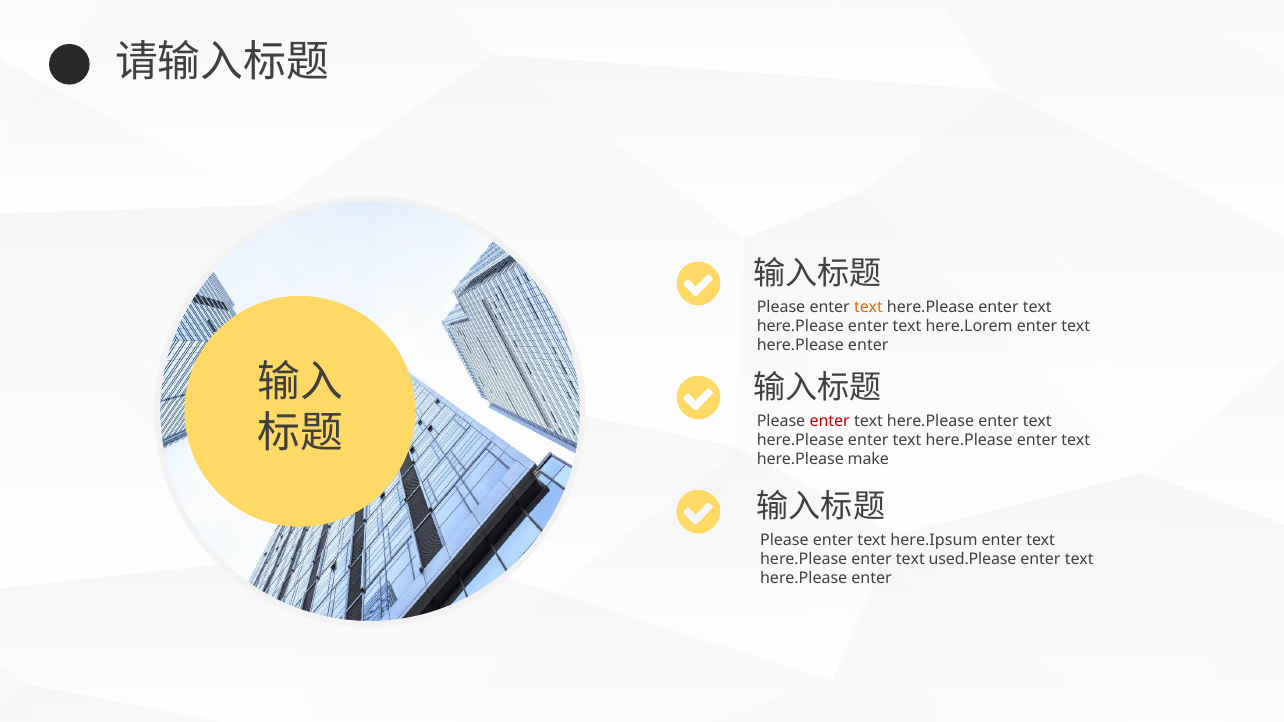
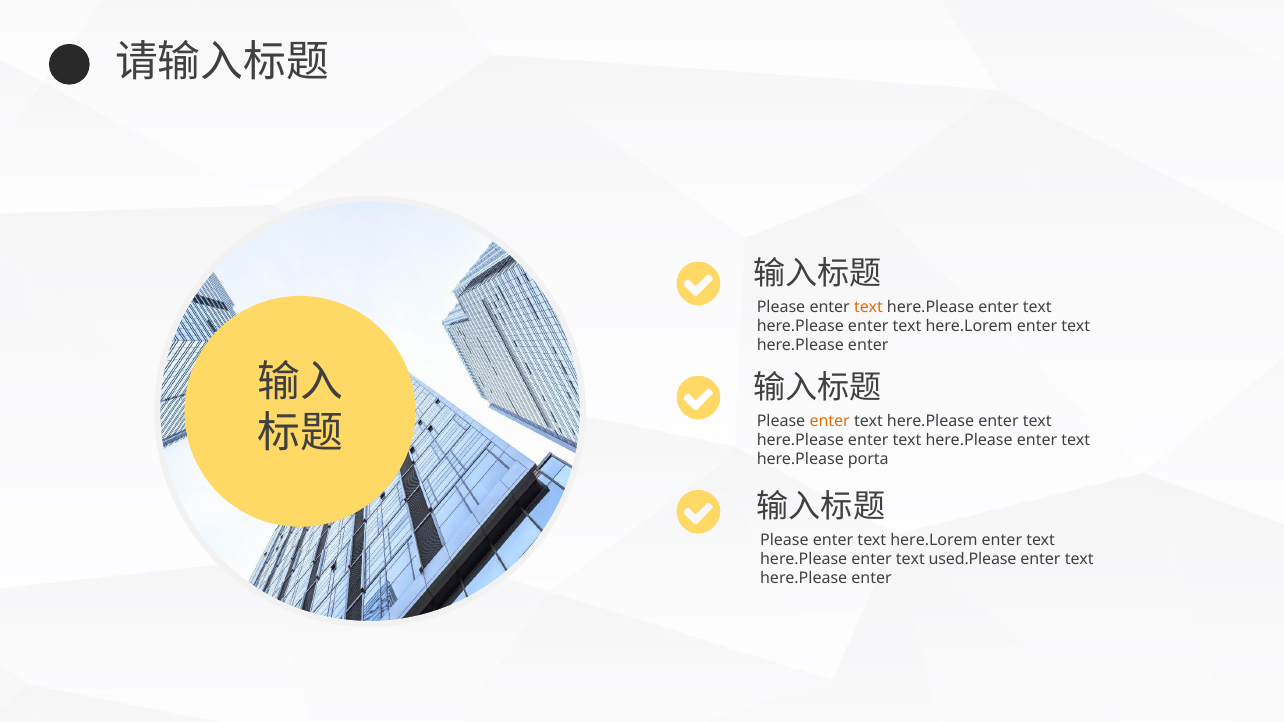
enter at (830, 421) colour: red -> orange
make: make -> porta
Please enter text here.Ipsum: here.Ipsum -> here.Lorem
